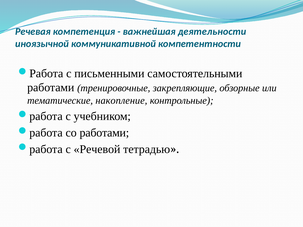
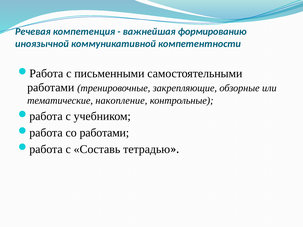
деятельности: деятельности -> формированию
Речевой: Речевой -> Составь
